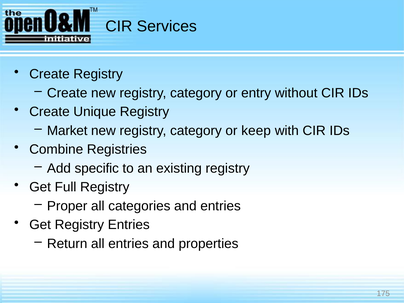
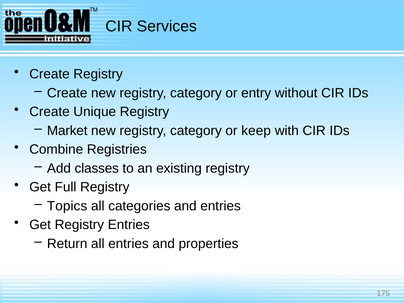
specific: specific -> classes
Proper: Proper -> Topics
